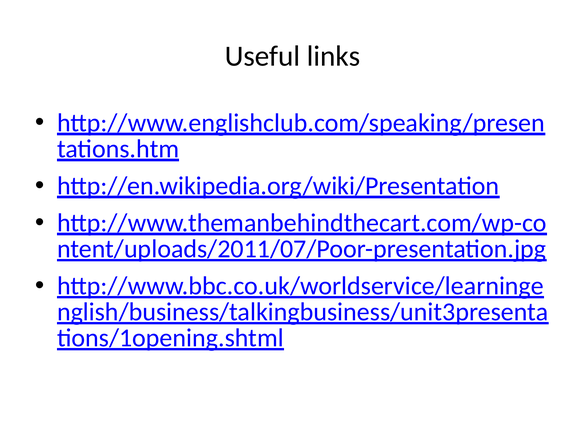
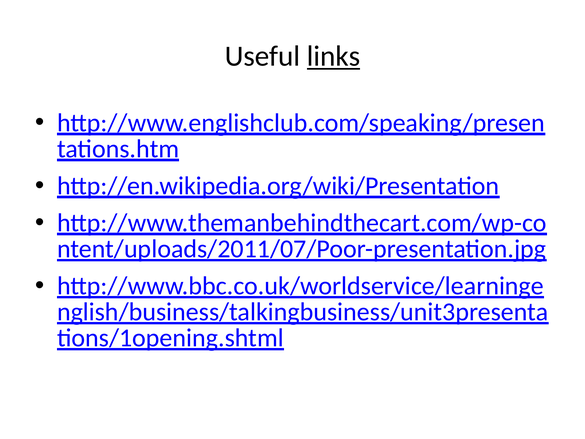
links underline: none -> present
